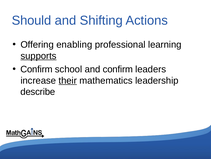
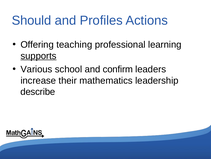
Shifting: Shifting -> Profiles
enabling: enabling -> teaching
Confirm at (36, 69): Confirm -> Various
their underline: present -> none
